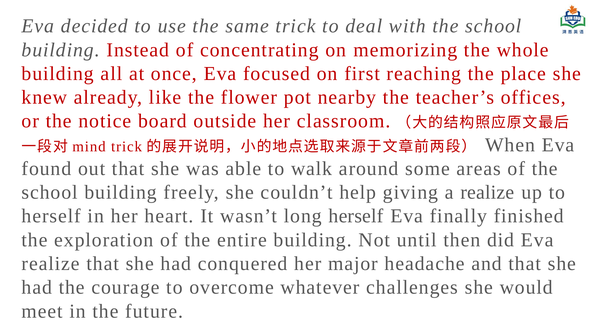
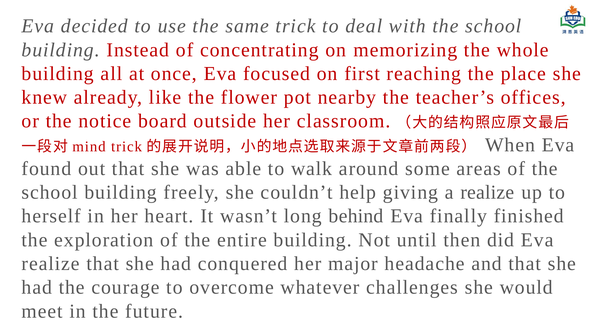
long herself: herself -> behind
